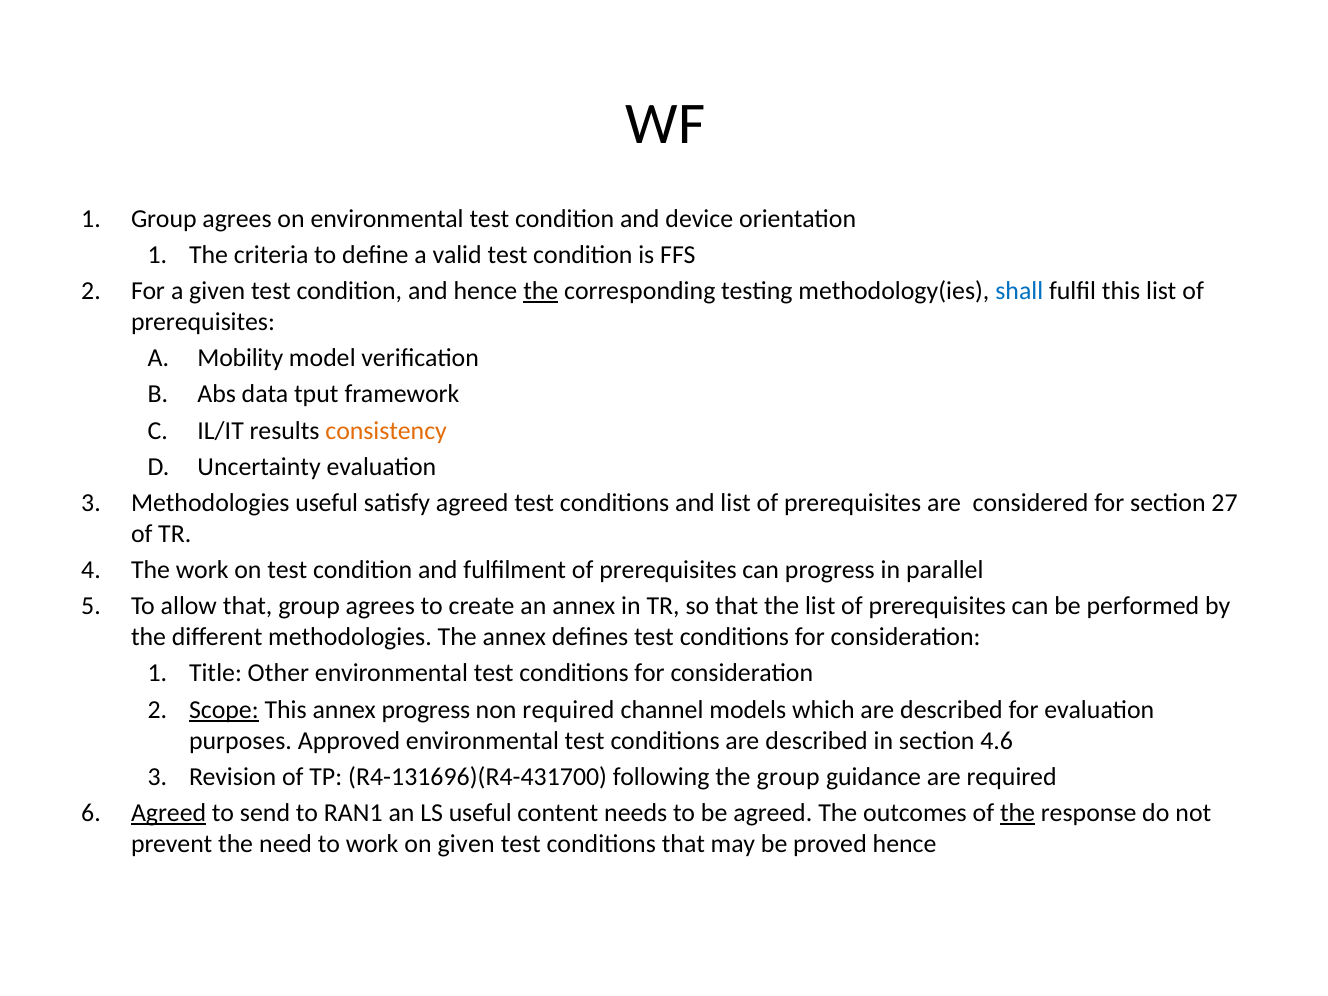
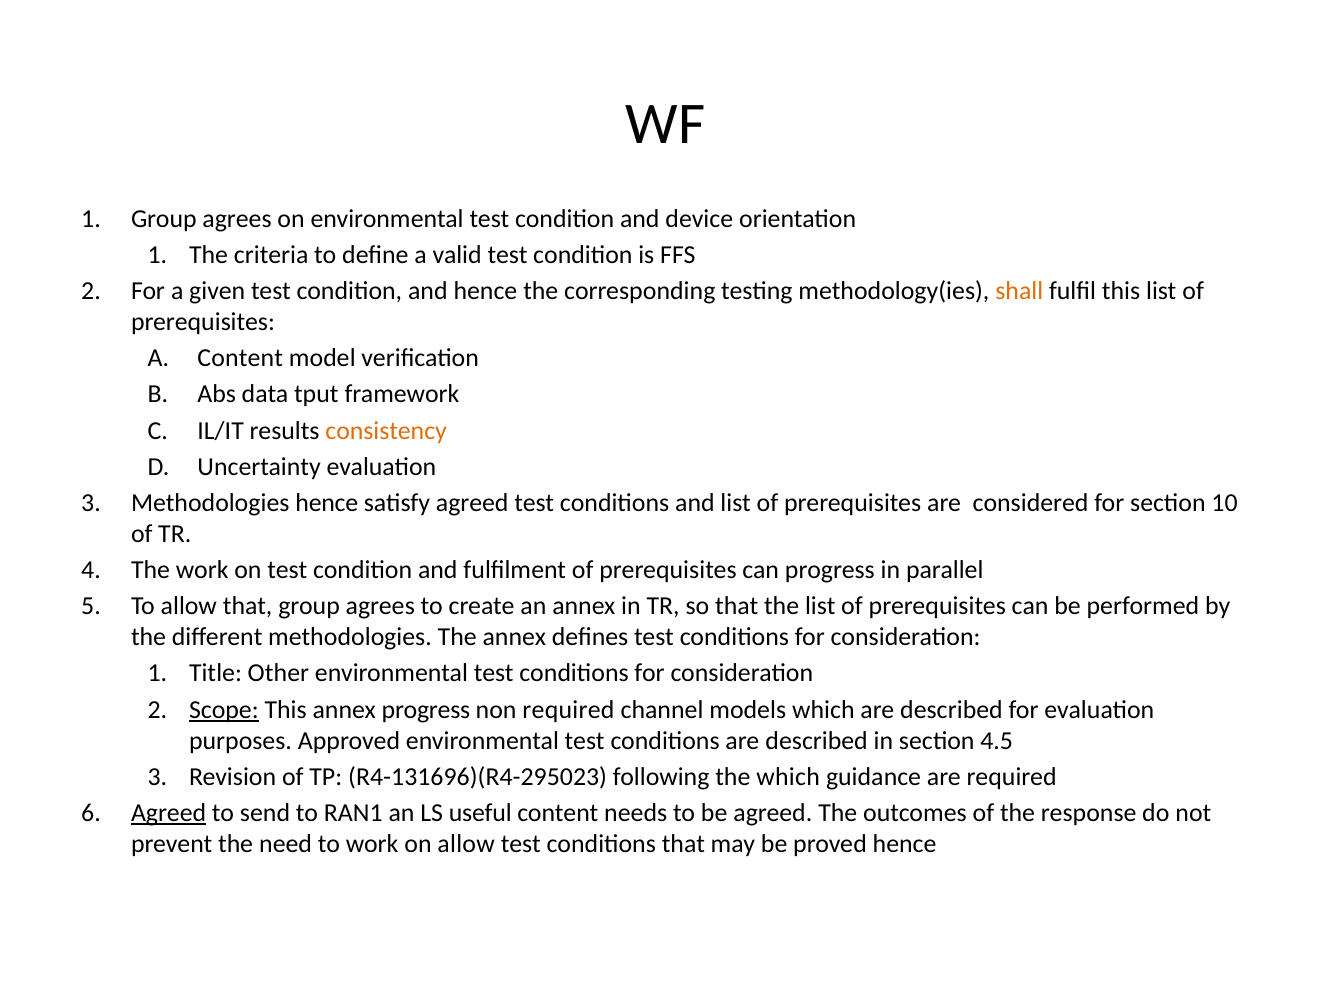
the at (541, 291) underline: present -> none
shall colour: blue -> orange
A Mobility: Mobility -> Content
Methodologies useful: useful -> hence
27: 27 -> 10
4.6: 4.6 -> 4.5
R4-131696)(R4-431700: R4-131696)(R4-431700 -> R4-131696)(R4-295023
the group: group -> which
the at (1018, 813) underline: present -> none
on given: given -> allow
